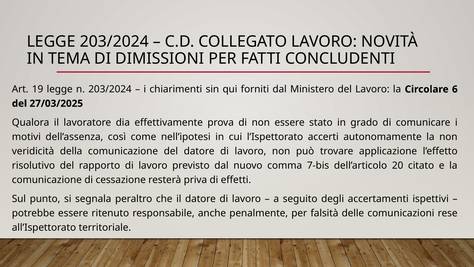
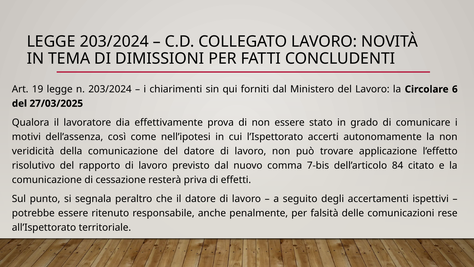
20: 20 -> 84
